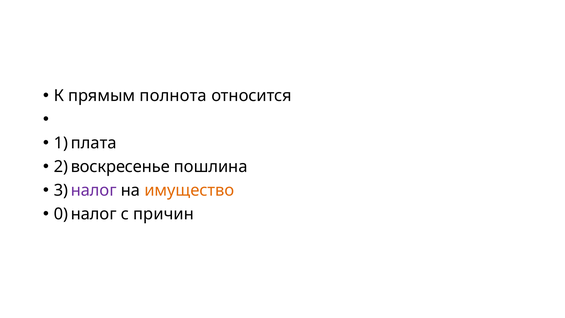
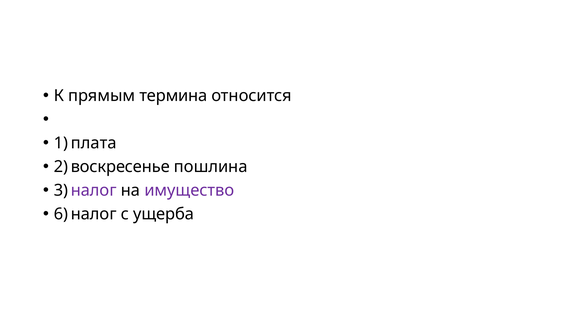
полнота: полнота -> термина
имущество colour: orange -> purple
0: 0 -> 6
причин: причин -> ущерба
